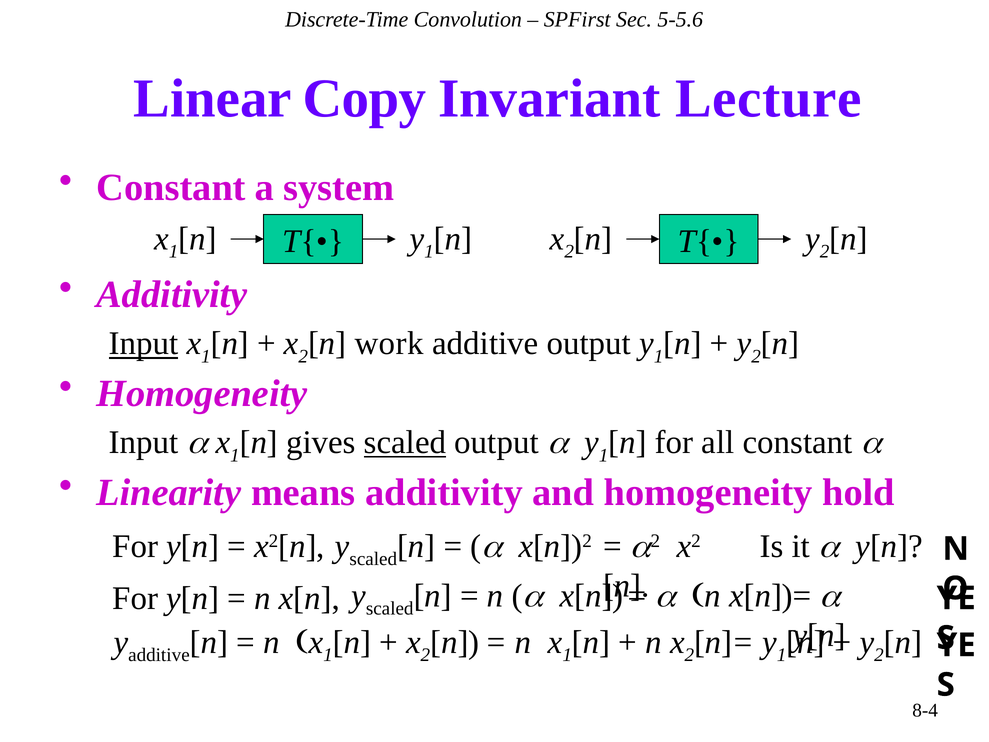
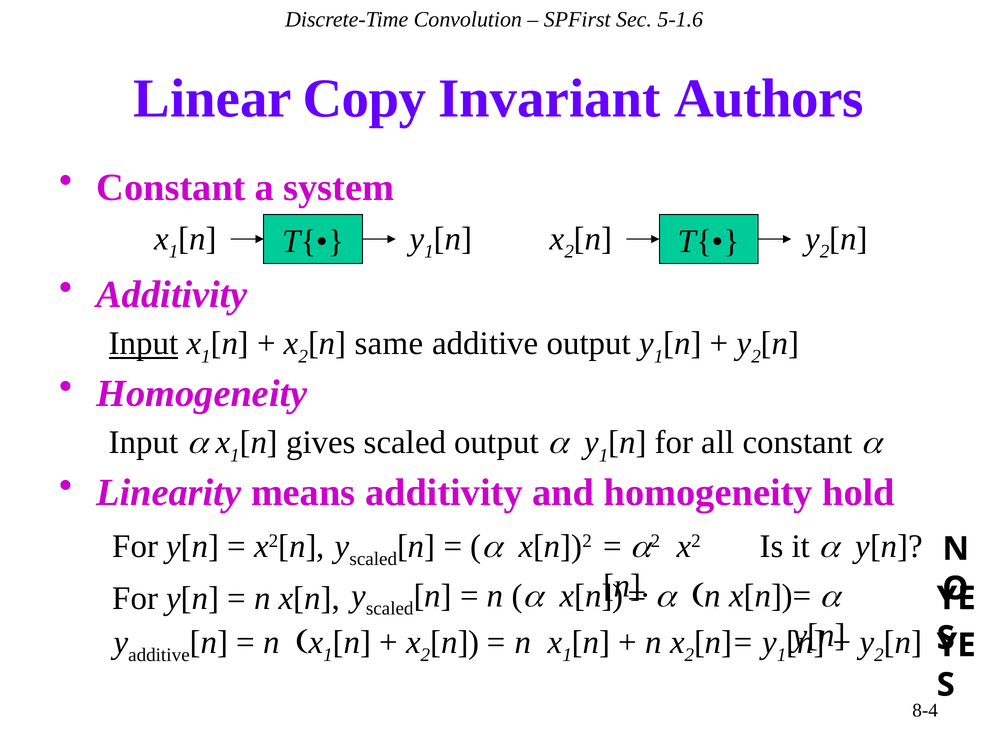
5-5.6: 5-5.6 -> 5-1.6
Lecture: Lecture -> Authors
work: work -> same
scaled at (405, 442) underline: present -> none
